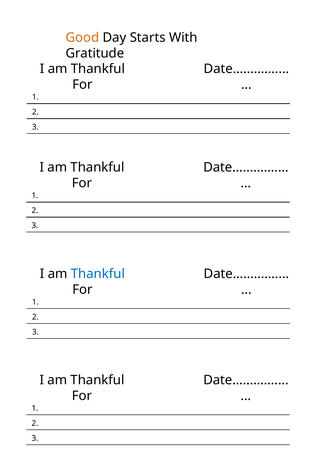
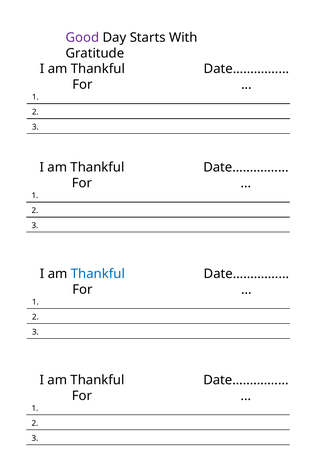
Good colour: orange -> purple
